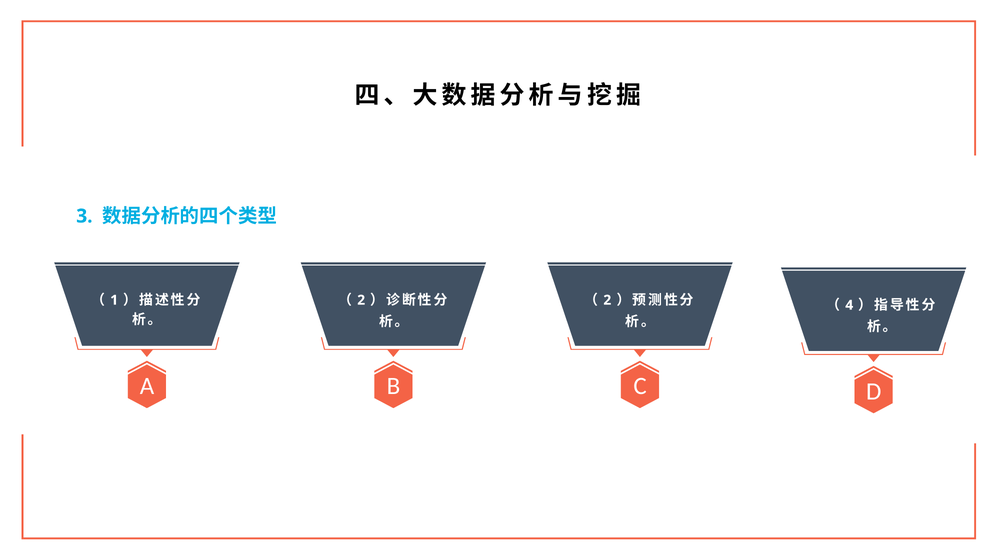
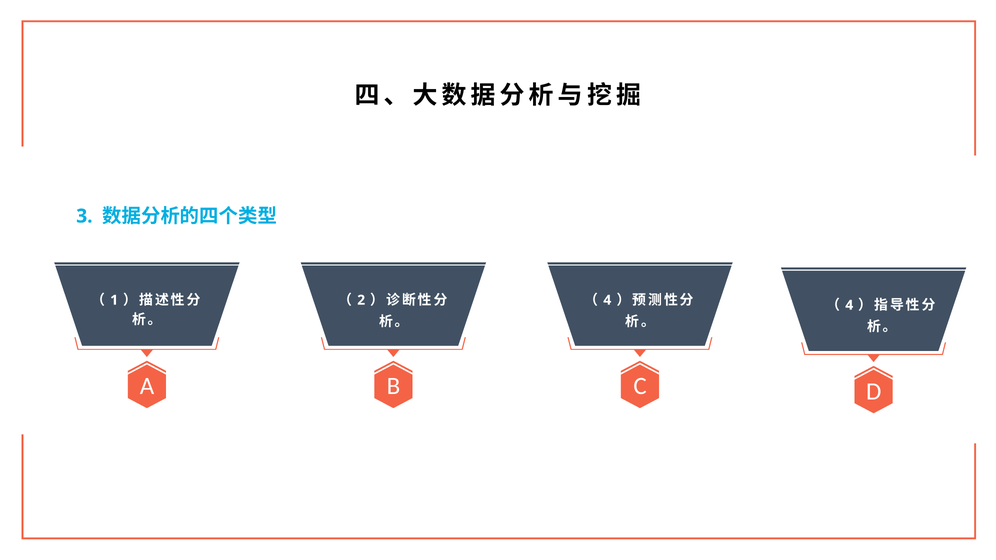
2 at (607, 300): 2 -> 4
